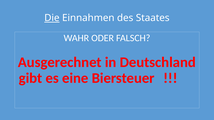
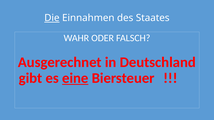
eine underline: none -> present
